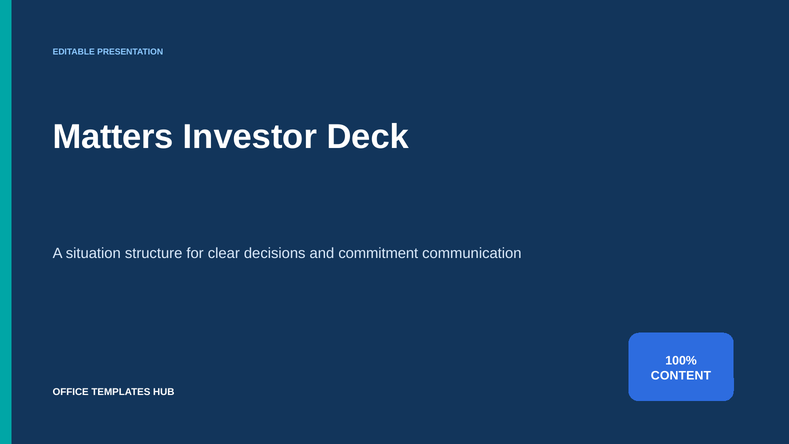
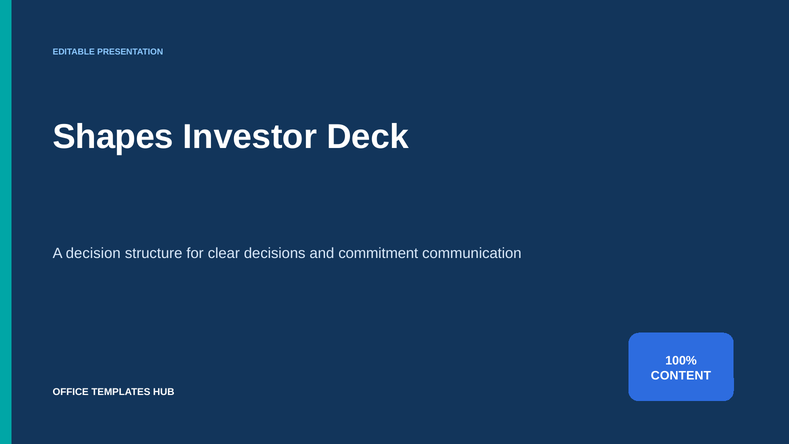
Matters: Matters -> Shapes
situation: situation -> decision
